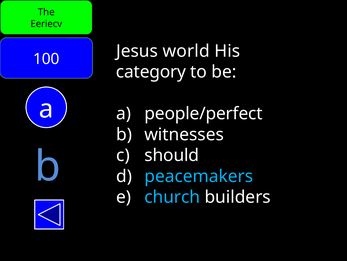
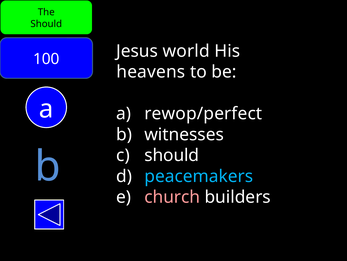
Eeriecv at (46, 24): Eeriecv -> Should
category: category -> heavens
people/perfect: people/perfect -> rewop/perfect
church colour: light blue -> pink
